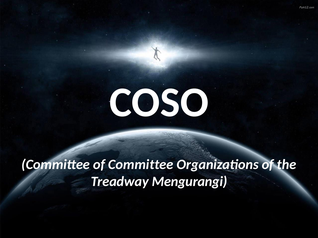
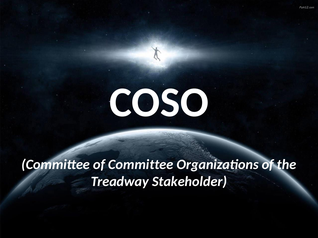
Mengurangi: Mengurangi -> Stakeholder
